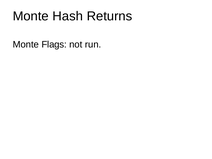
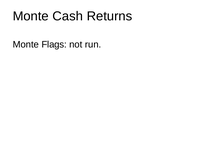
Hash: Hash -> Cash
